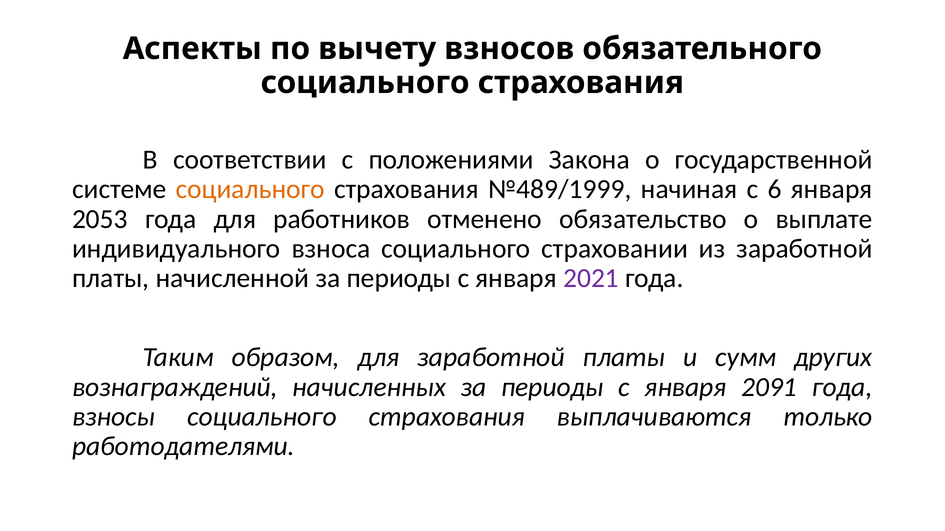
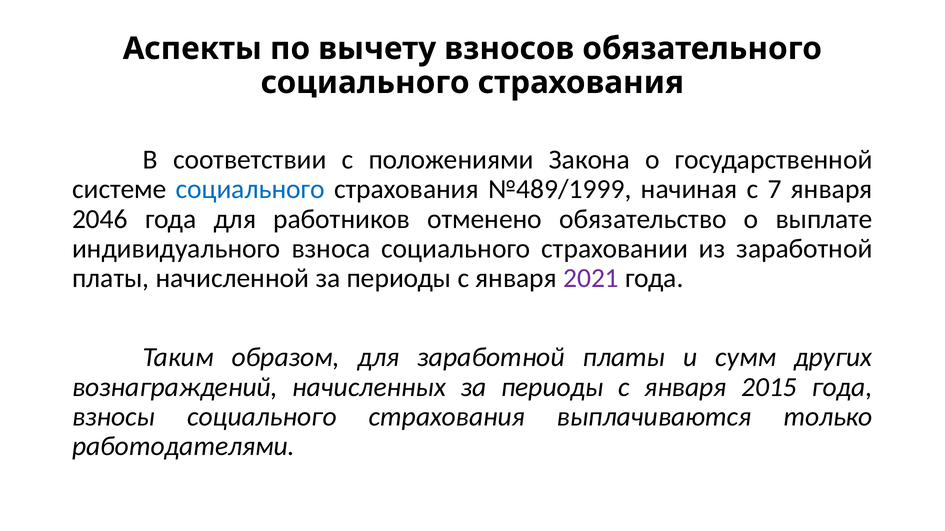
социального at (250, 189) colour: orange -> blue
6: 6 -> 7
2053: 2053 -> 2046
2091: 2091 -> 2015
